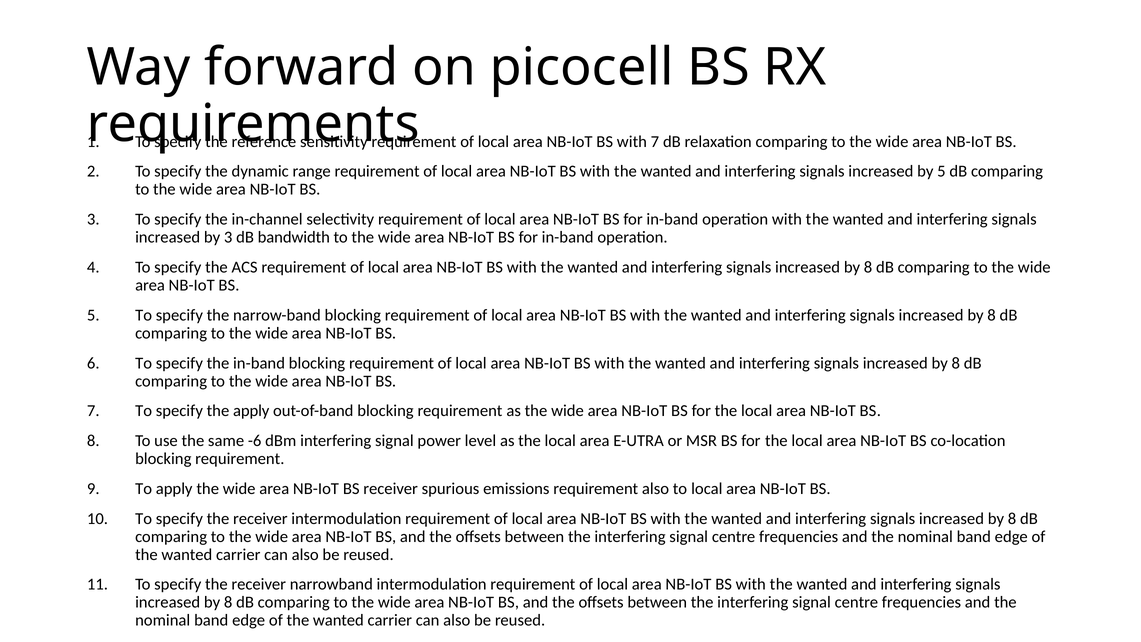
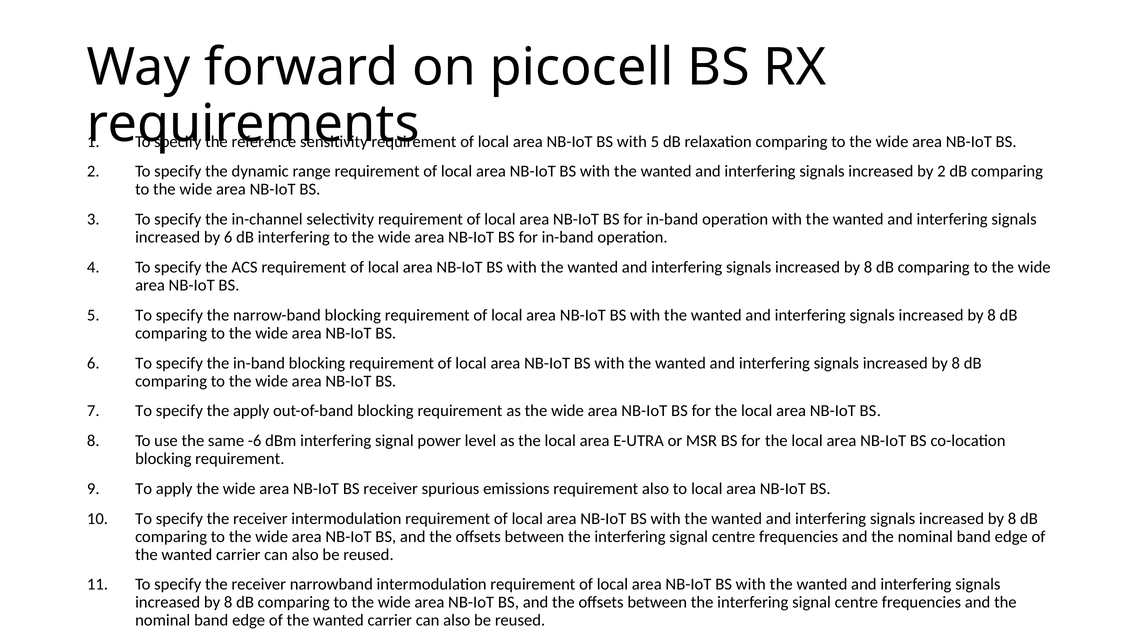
with 7: 7 -> 5
by 5: 5 -> 2
by 3: 3 -> 6
dB bandwidth: bandwidth -> interfering
